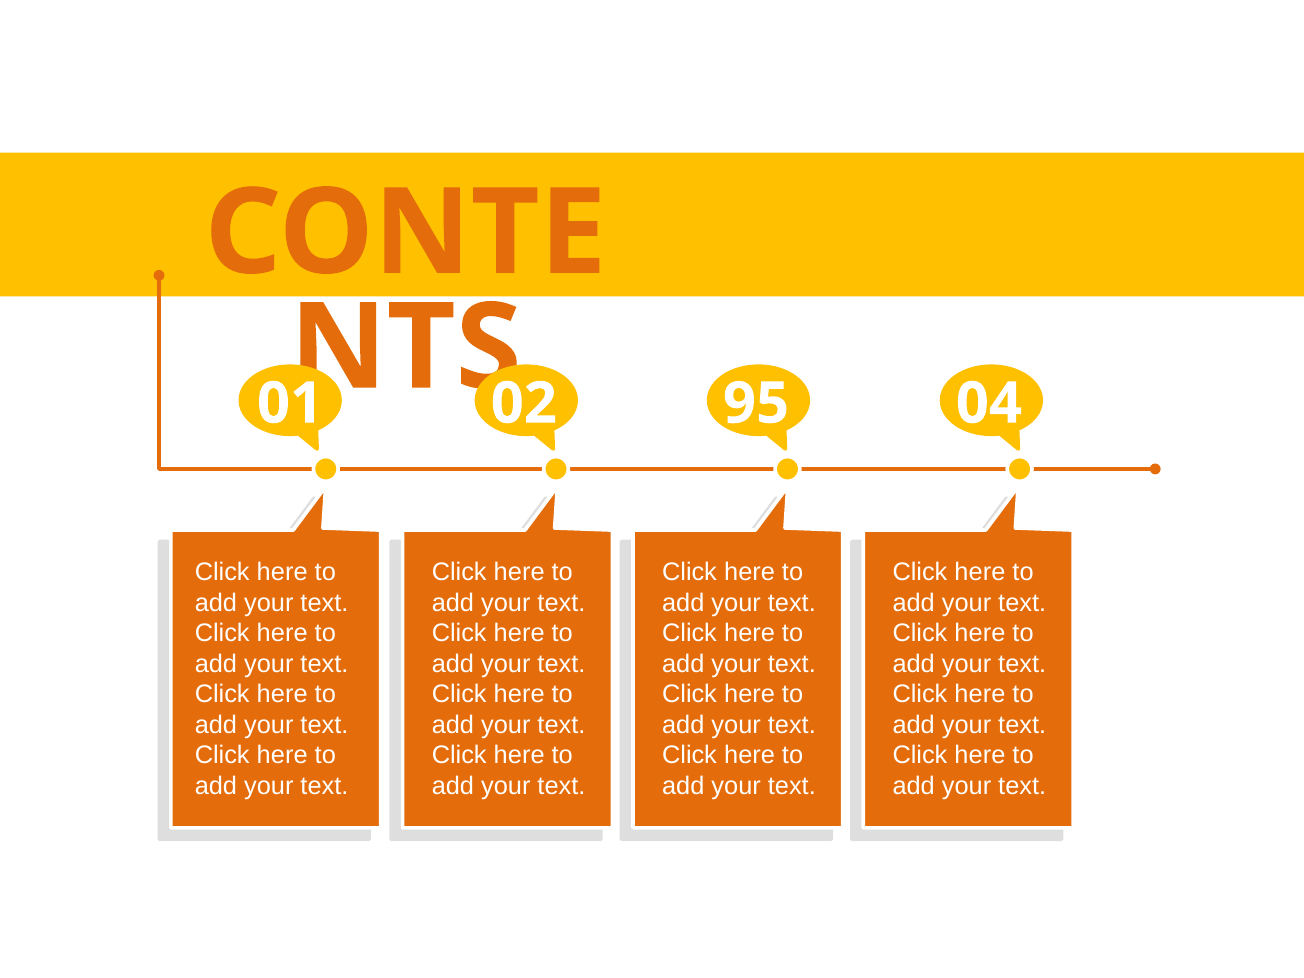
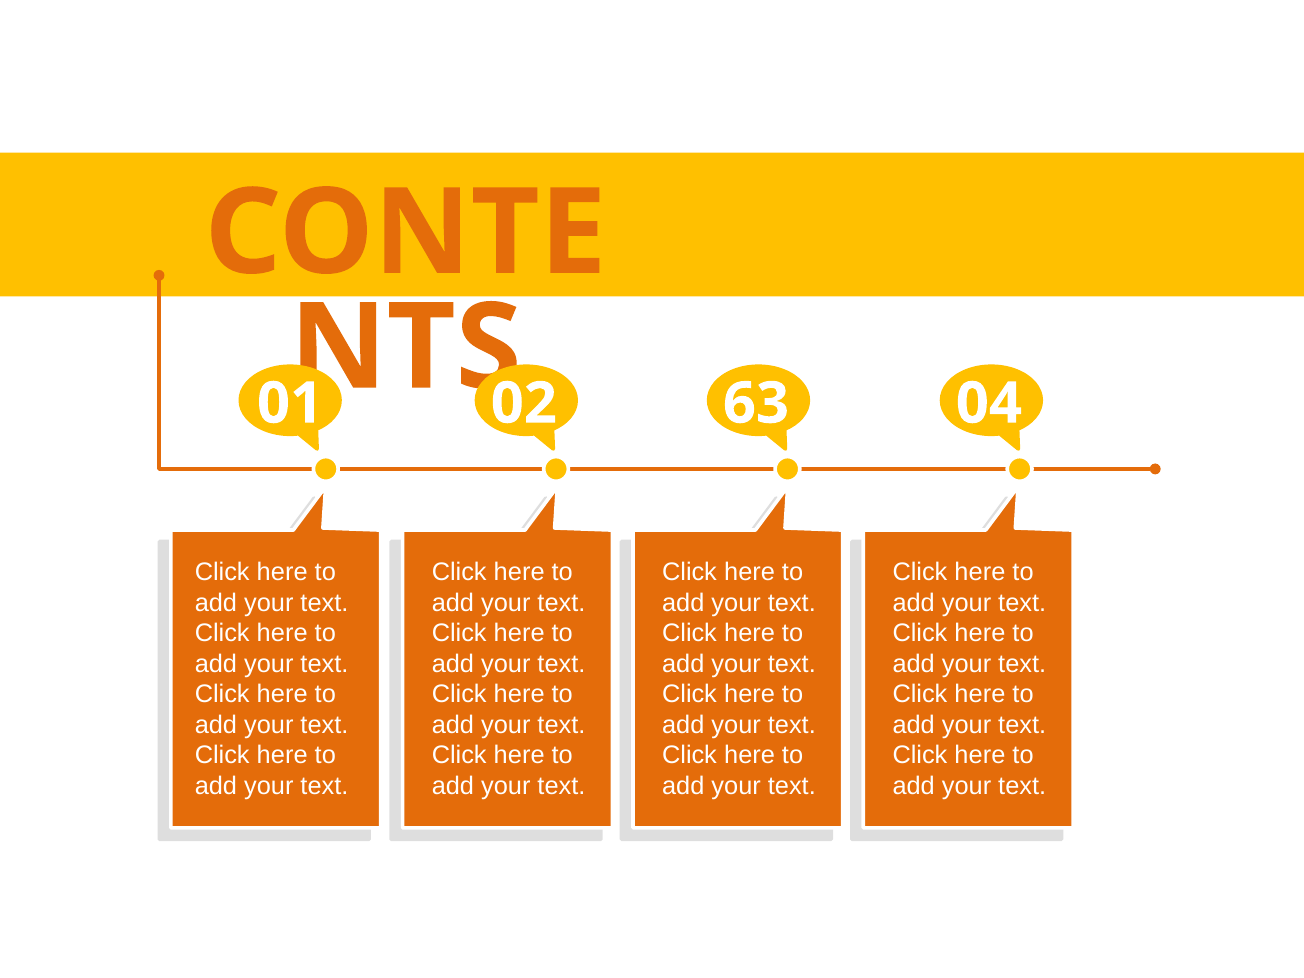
95: 95 -> 63
